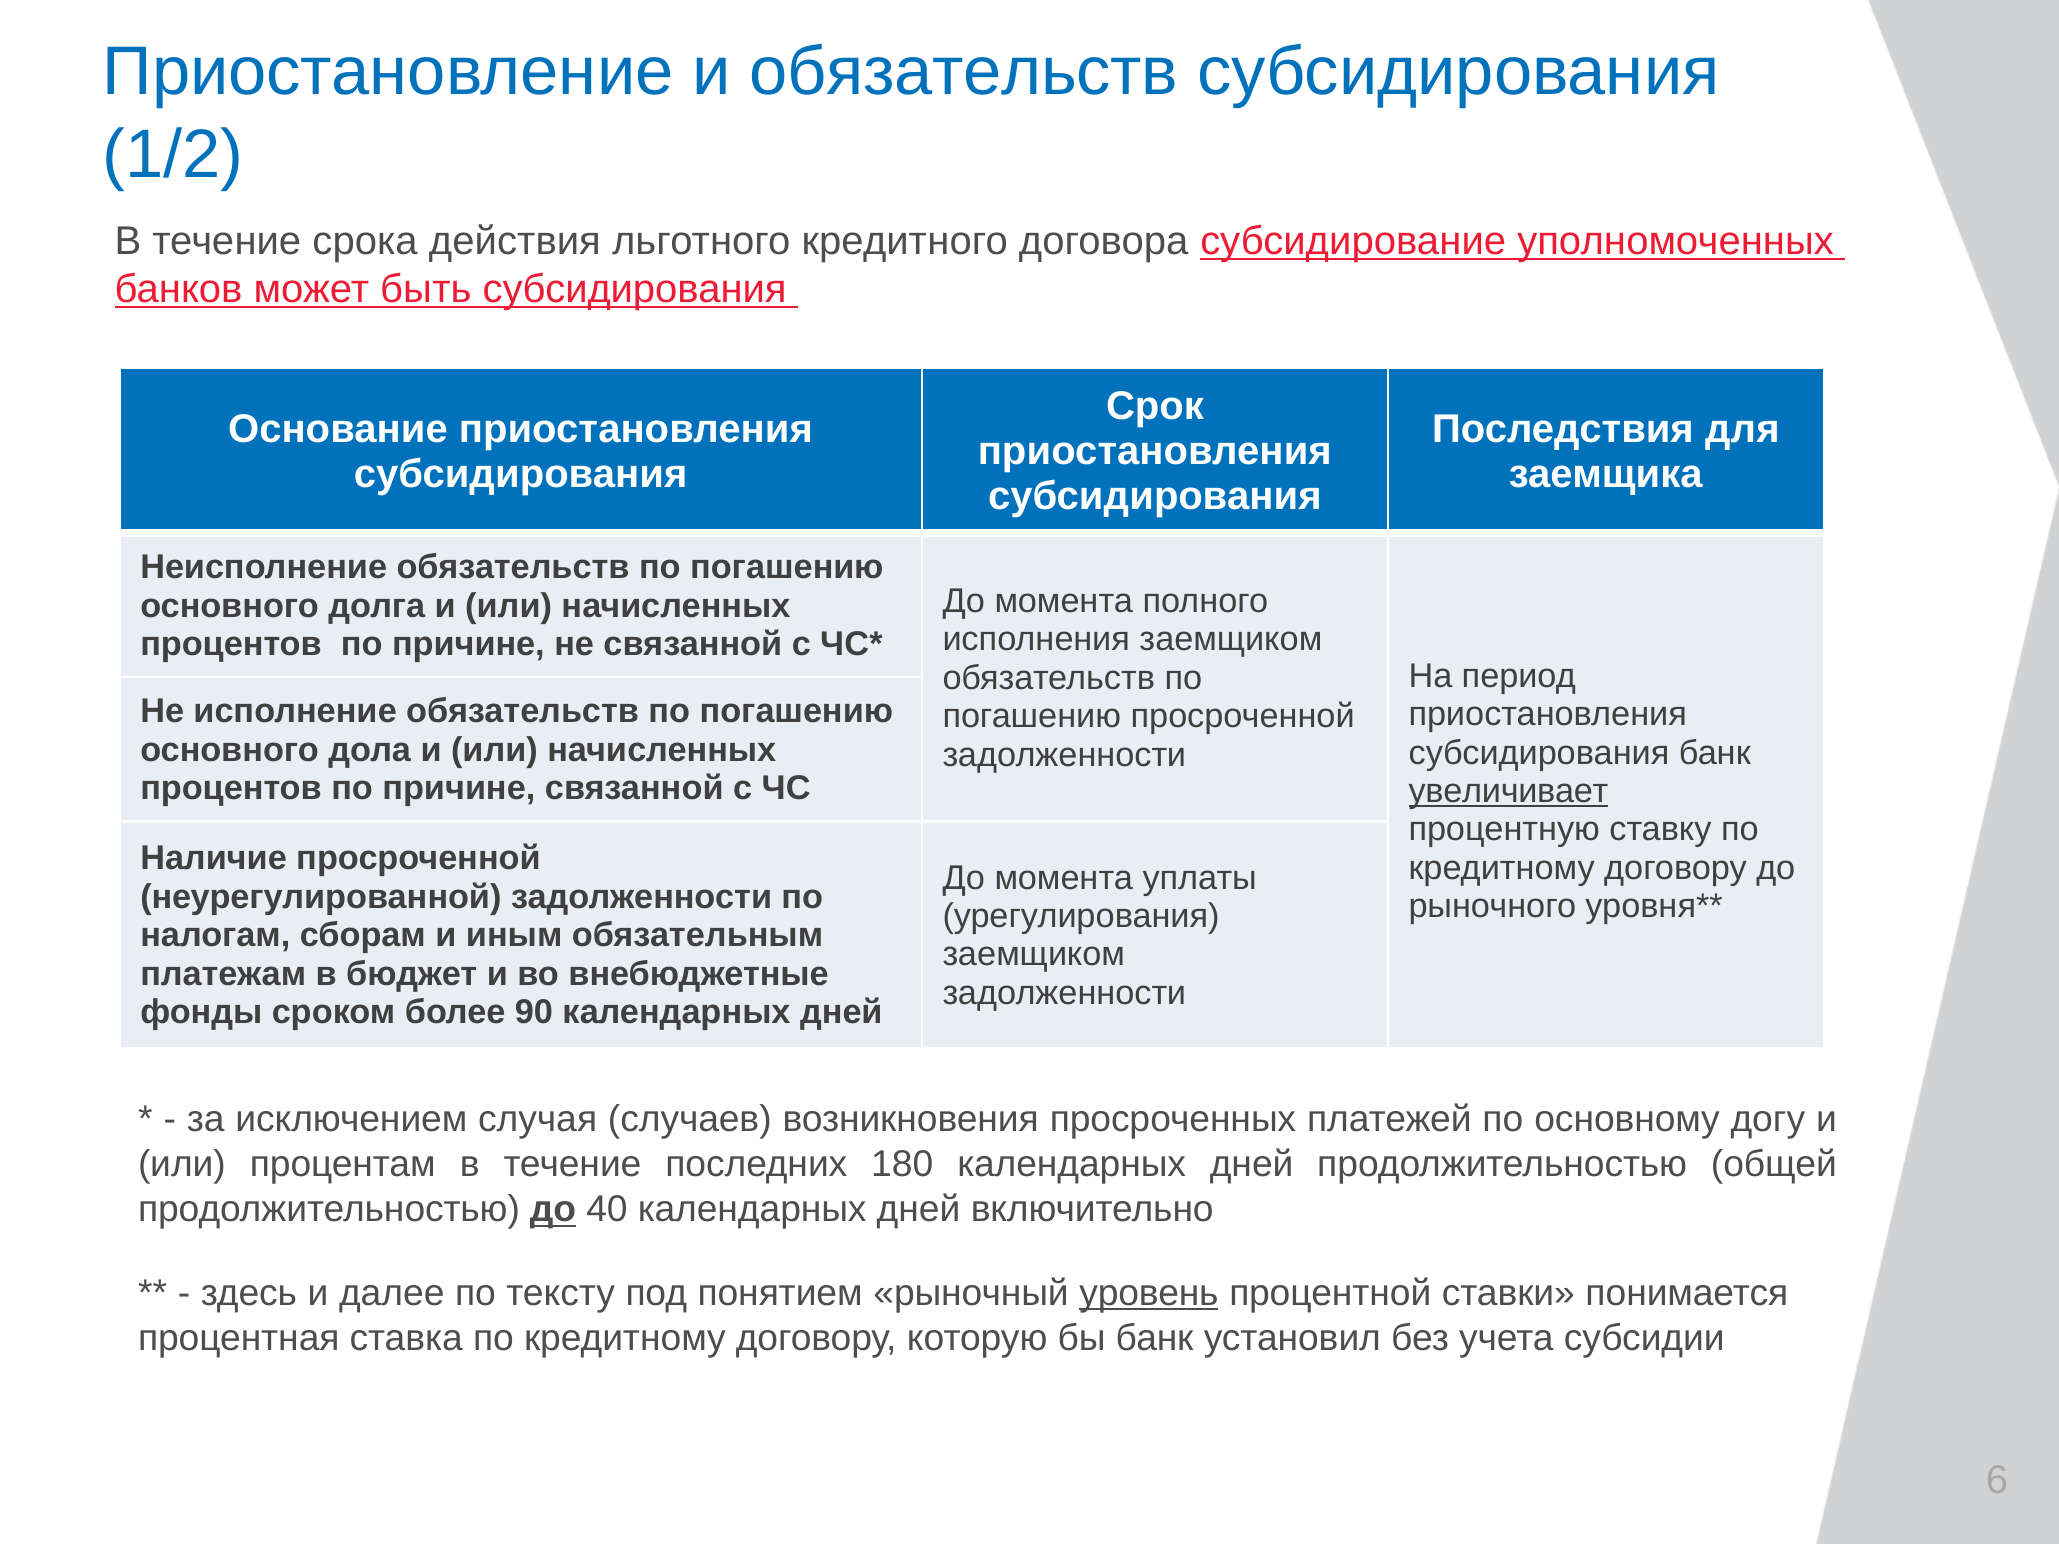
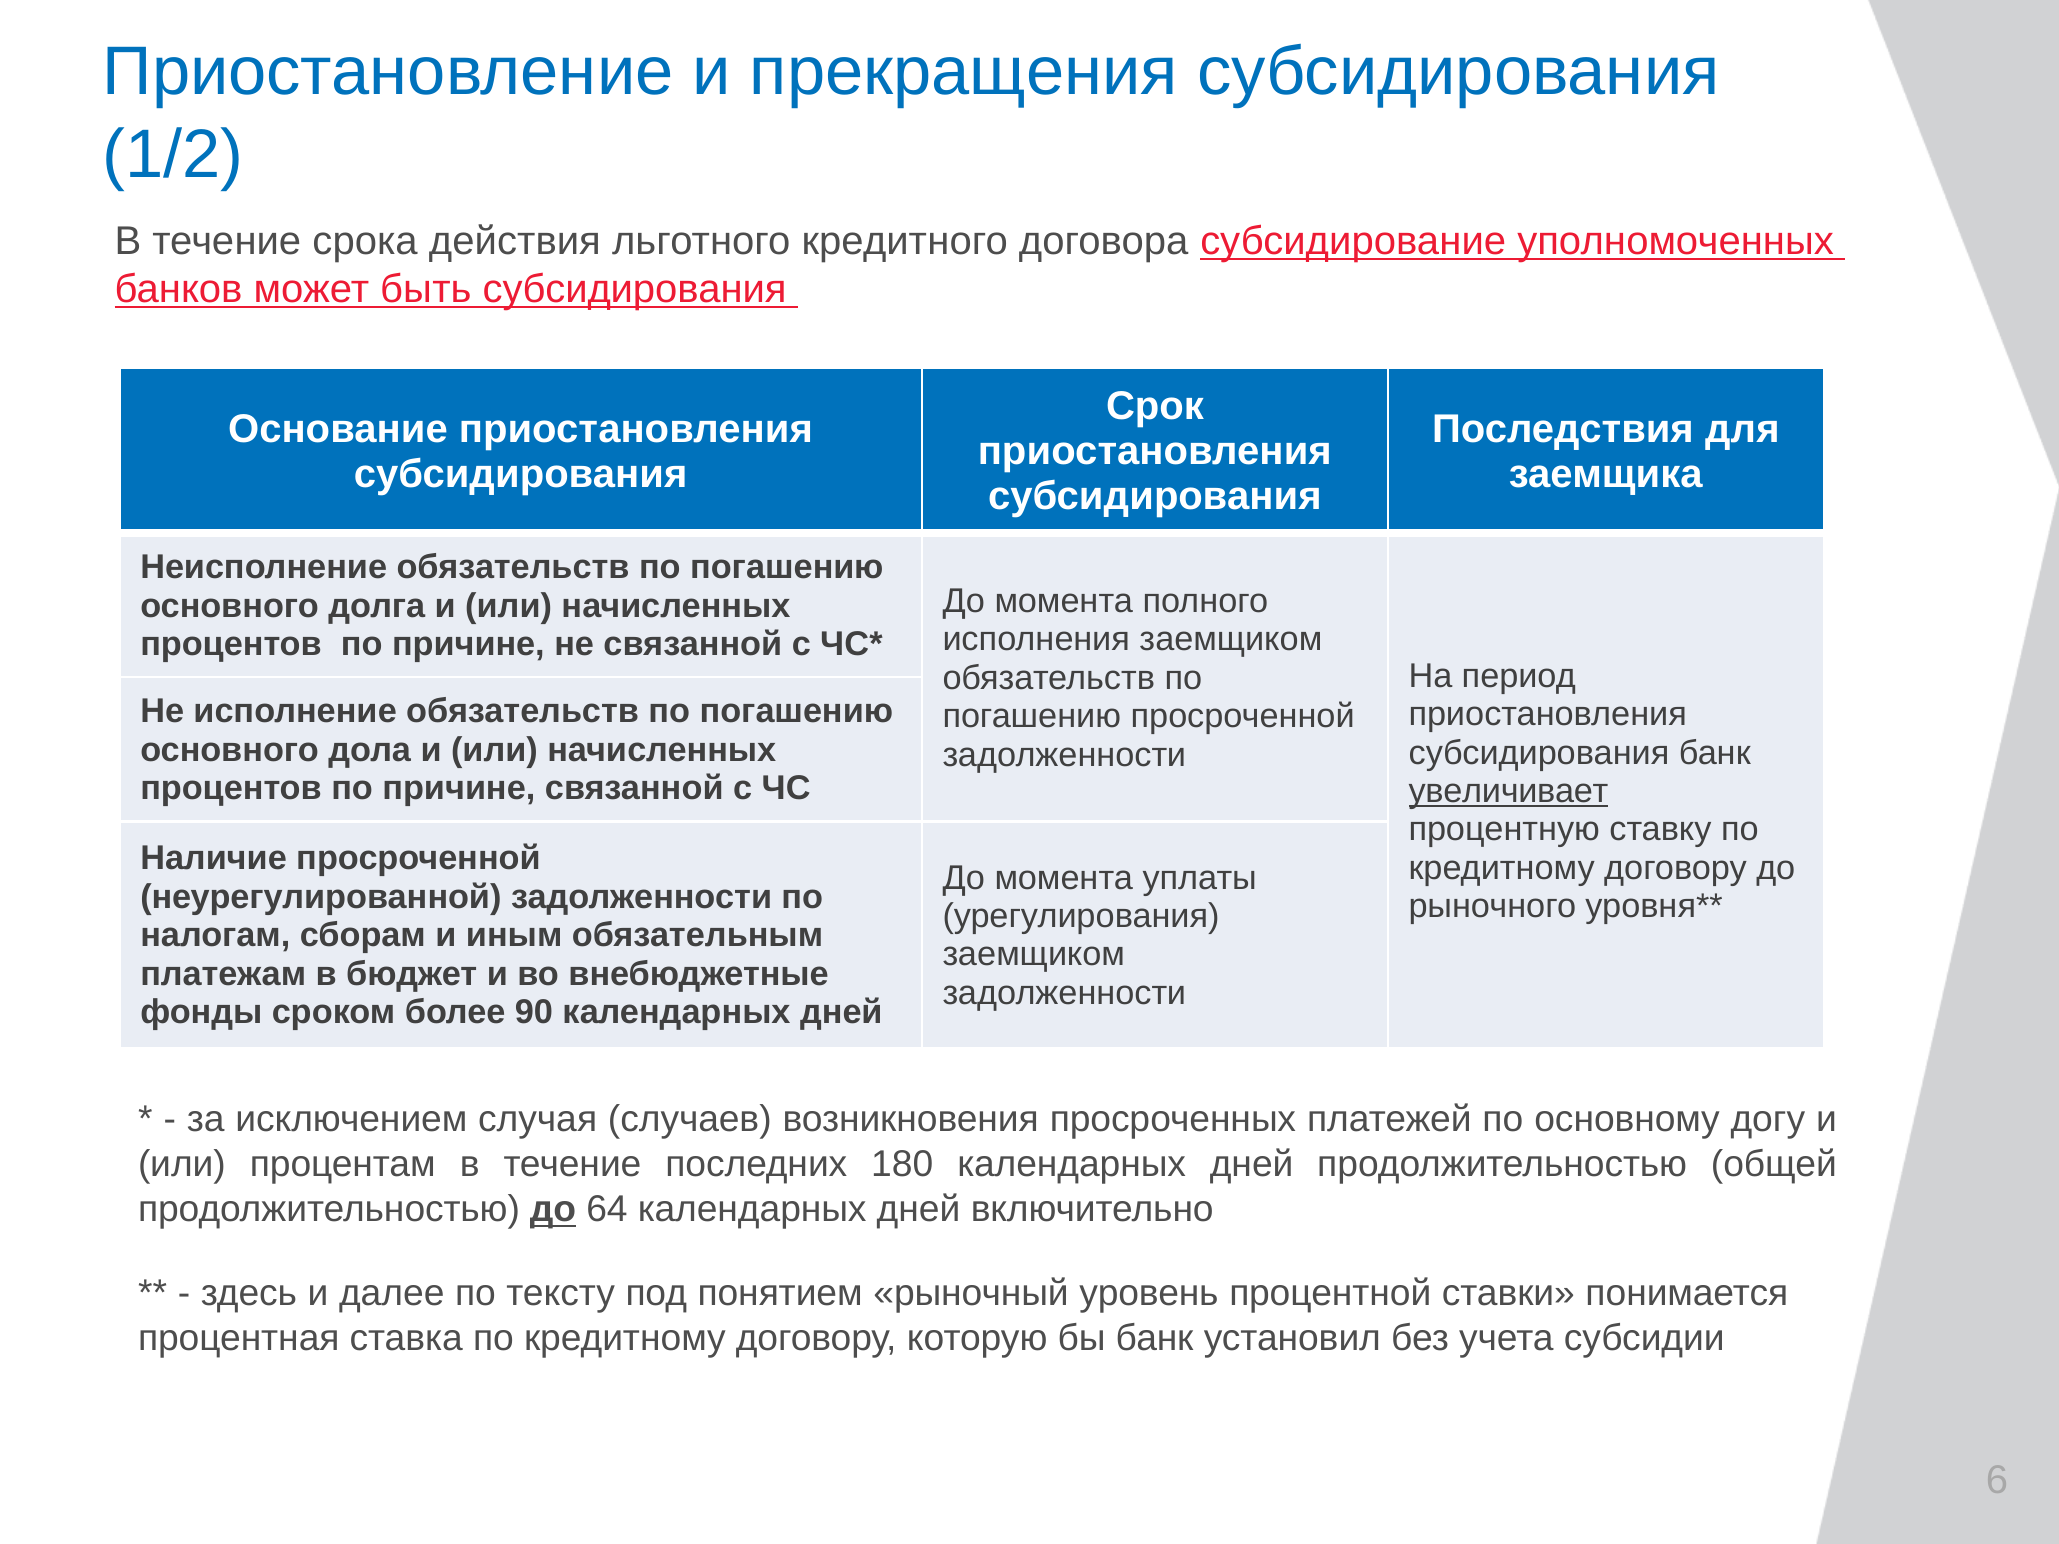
и обязательств: обязательств -> прекращения
40: 40 -> 64
уровень underline: present -> none
